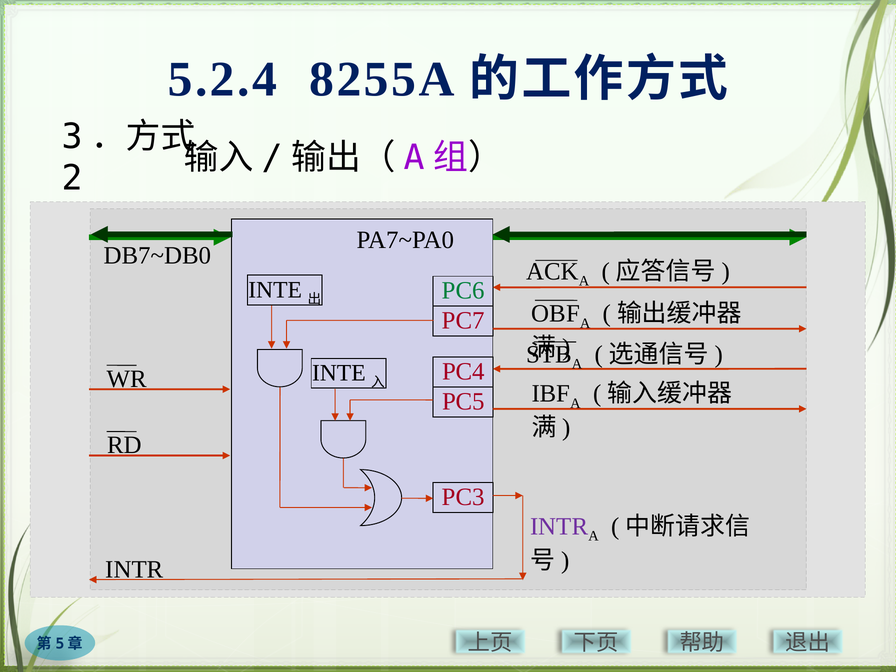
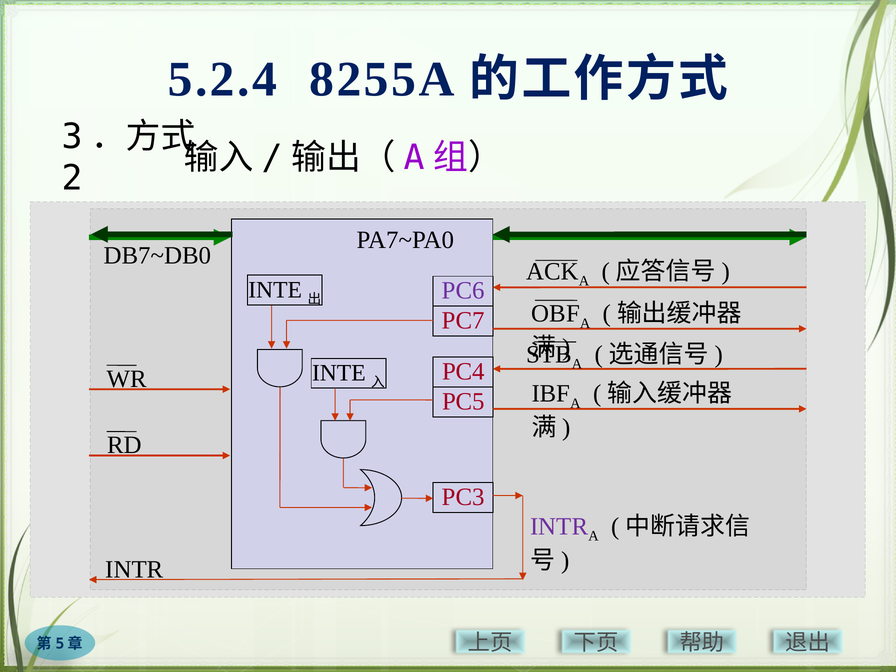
PC6 colour: green -> purple
